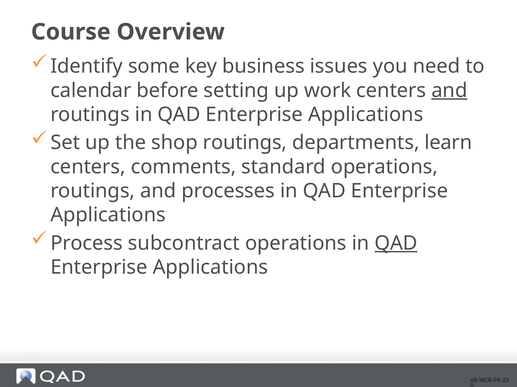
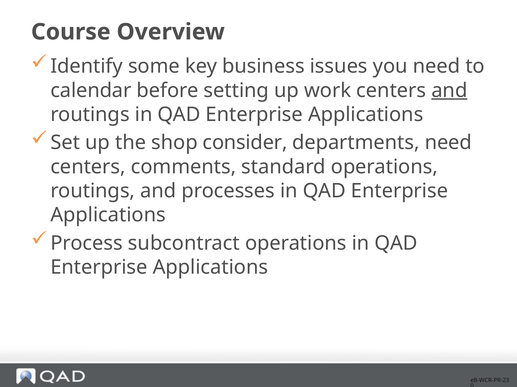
shop routings: routings -> consider
departments learn: learn -> need
QAD at (396, 244) underline: present -> none
